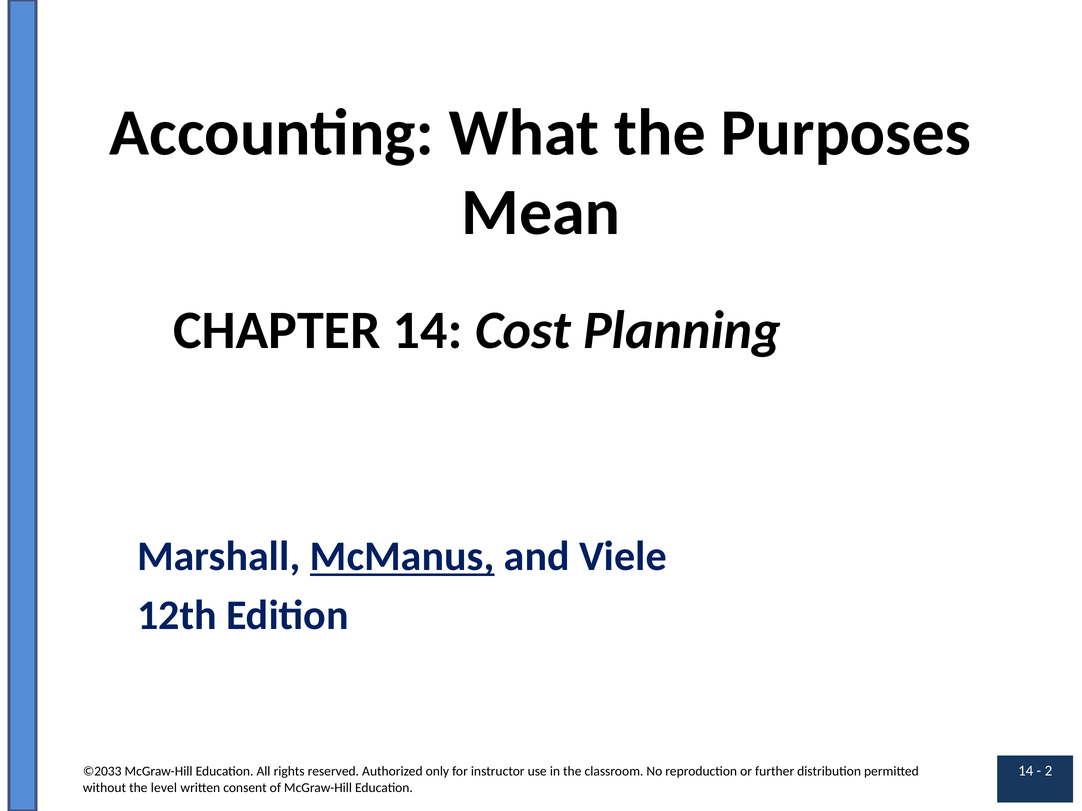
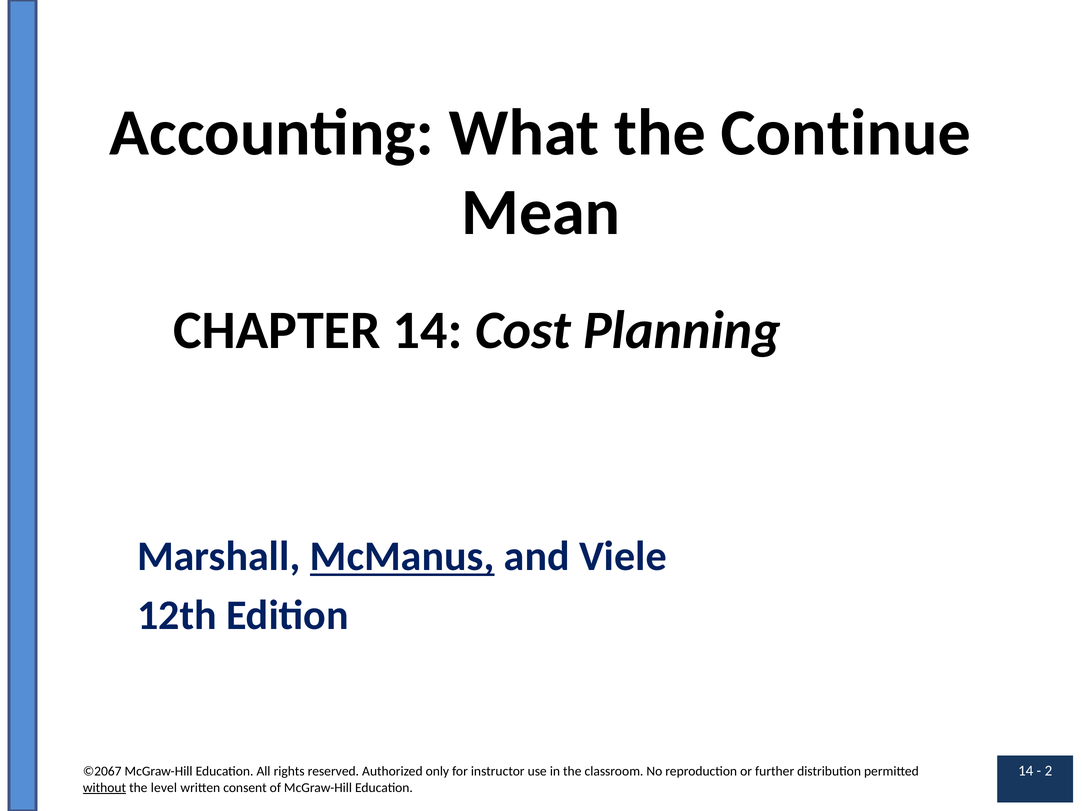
Purposes: Purposes -> Continue
©2033: ©2033 -> ©2067
without underline: none -> present
